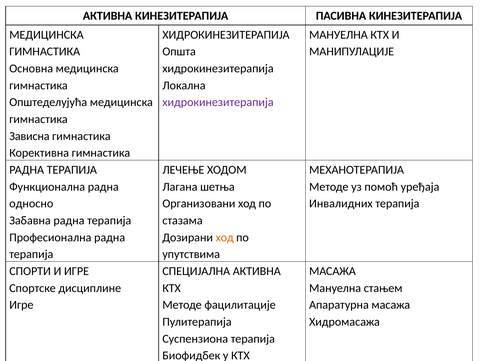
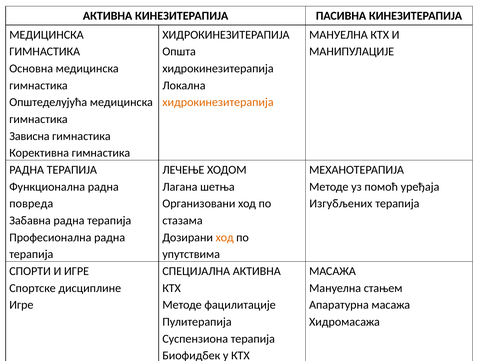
хидрокинезитерапија at (218, 102) colour: purple -> orange
односно: односно -> повреда
Инвалидних: Инвалидних -> Изгубљених
